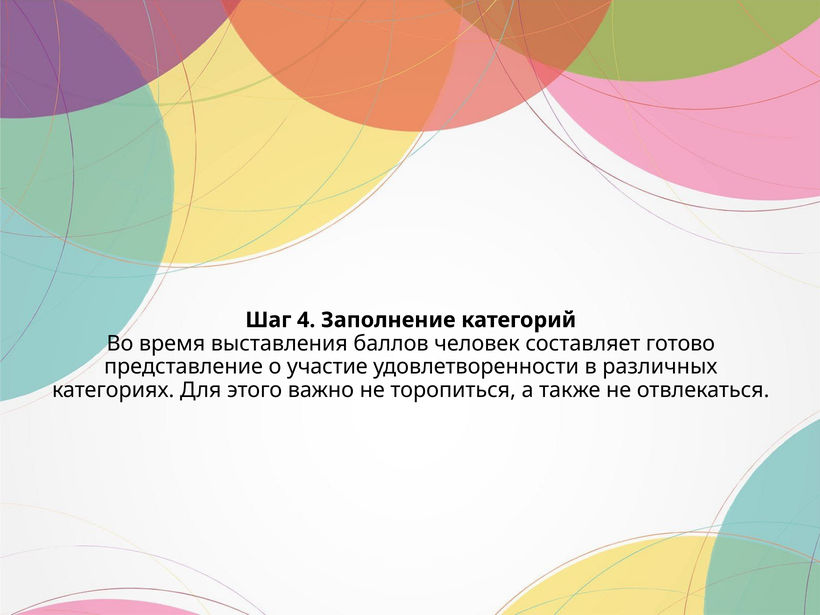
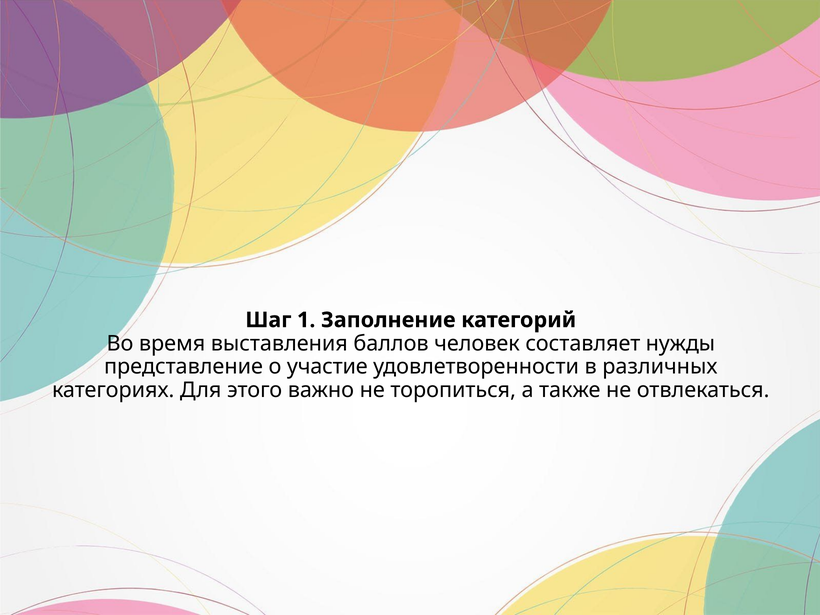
4: 4 -> 1
готово: готово -> нужды
